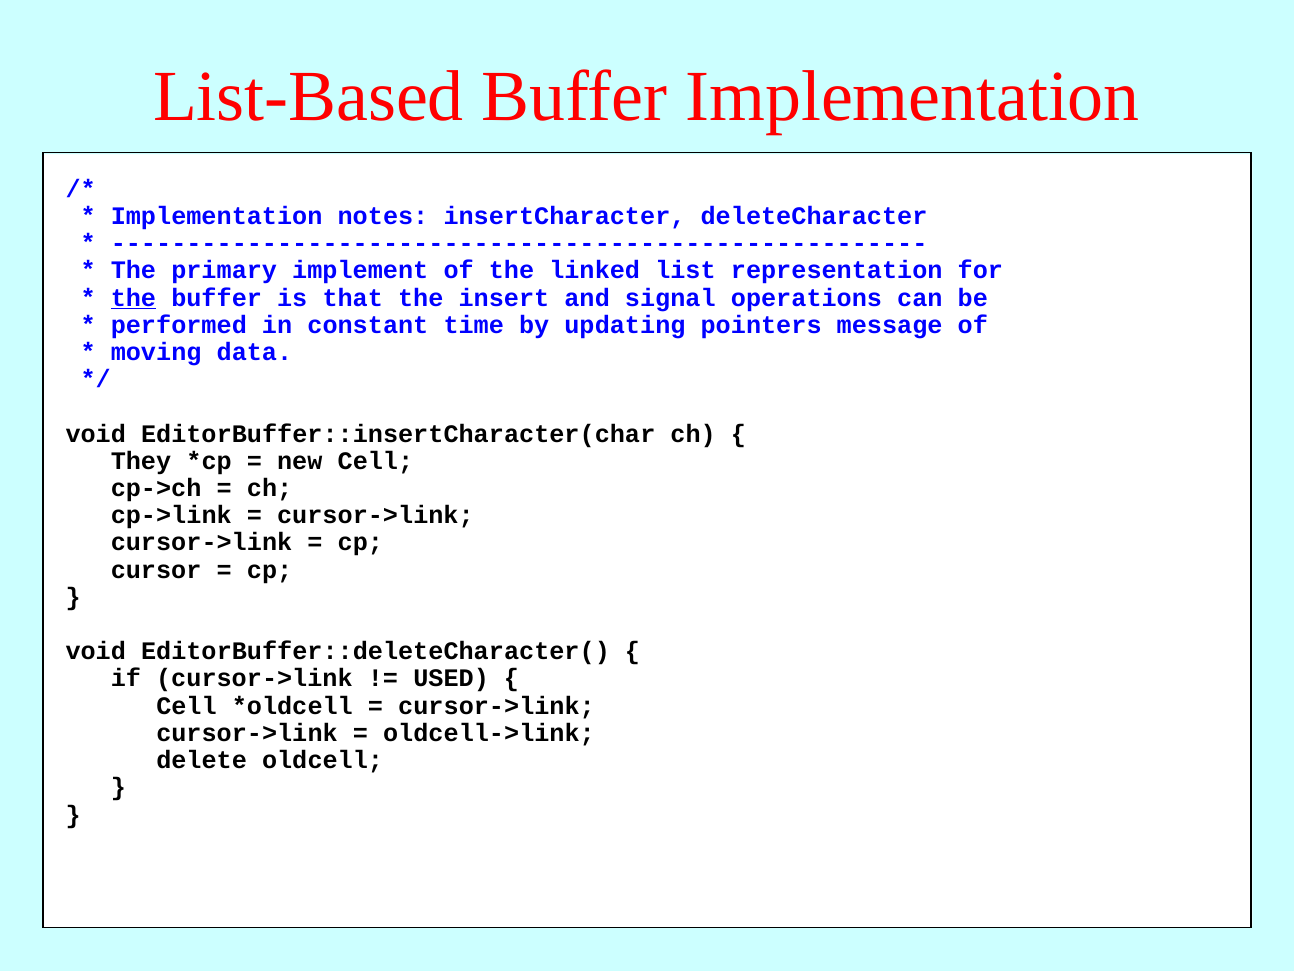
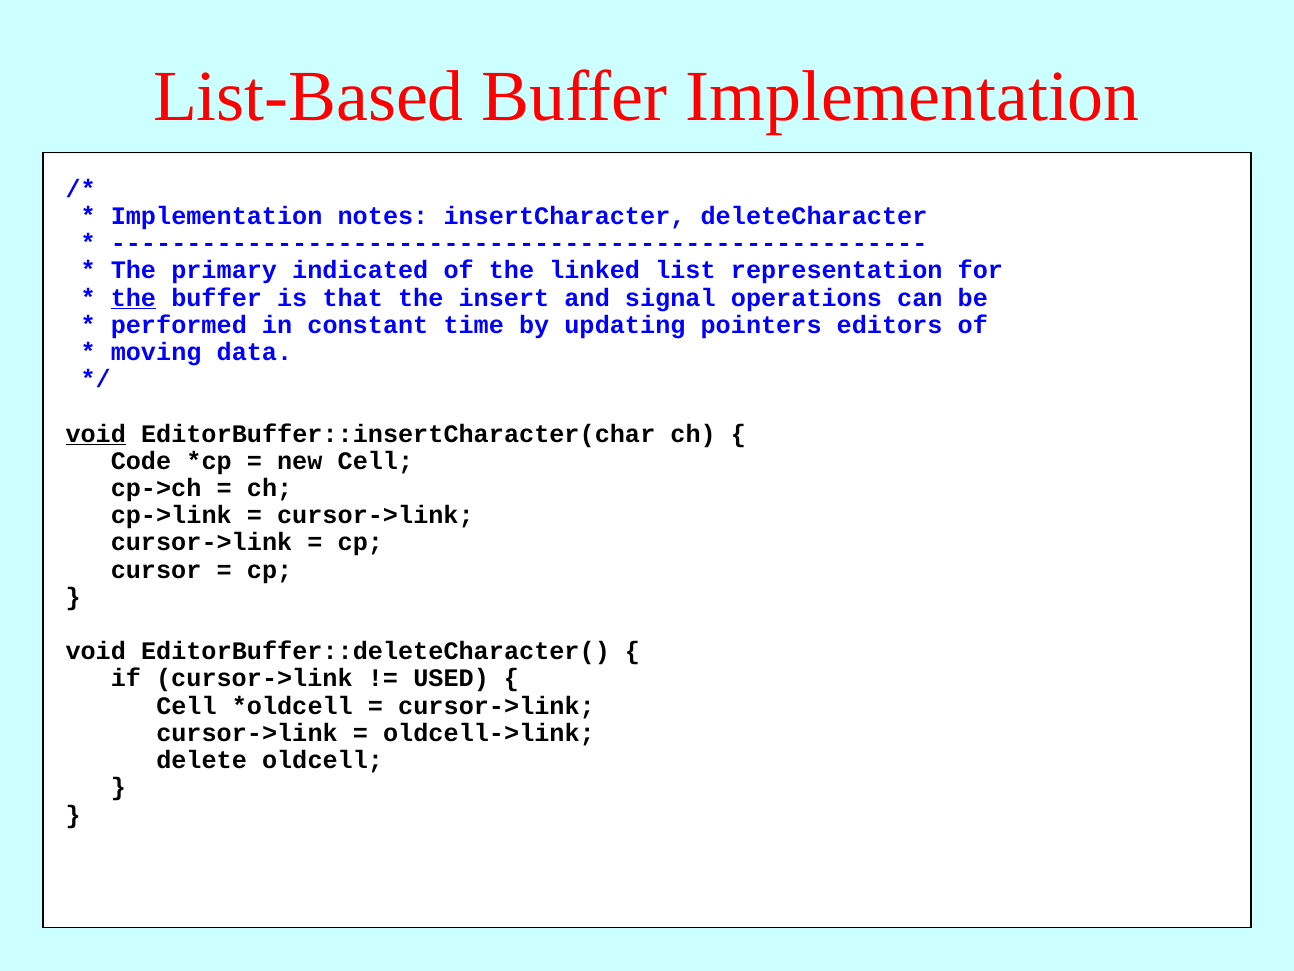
implement: implement -> indicated
message: message -> editors
void at (96, 434) underline: none -> present
They: They -> Code
